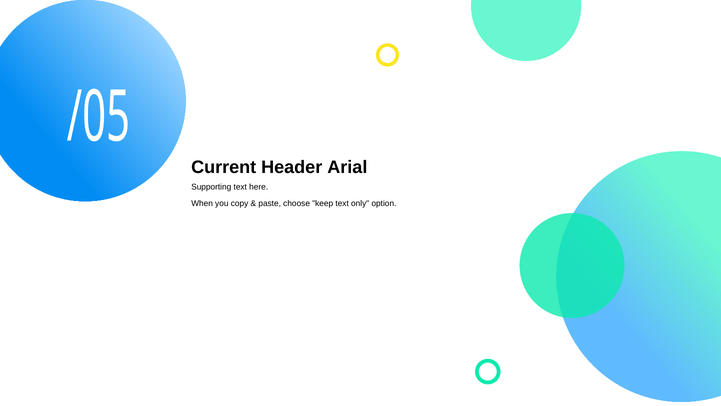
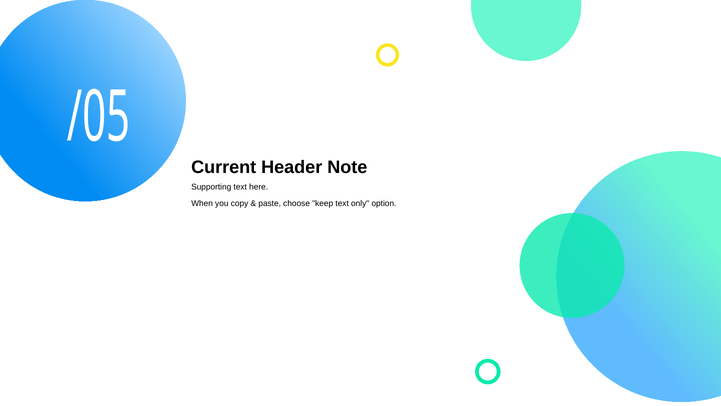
Arial: Arial -> Note
